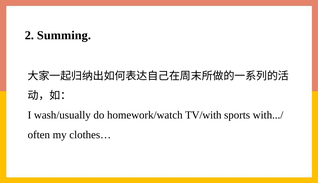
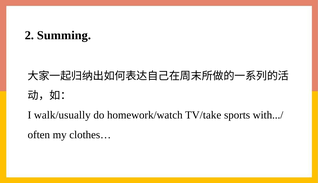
wash/usually: wash/usually -> walk/usually
TV/with: TV/with -> TV/take
